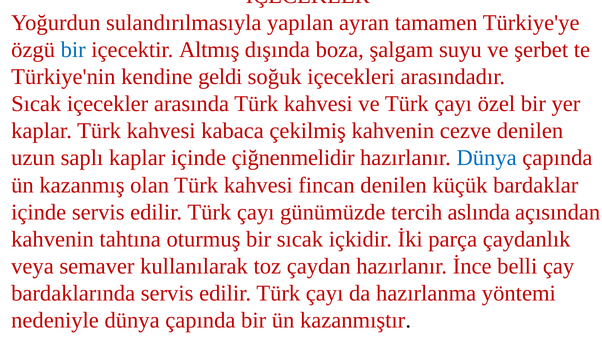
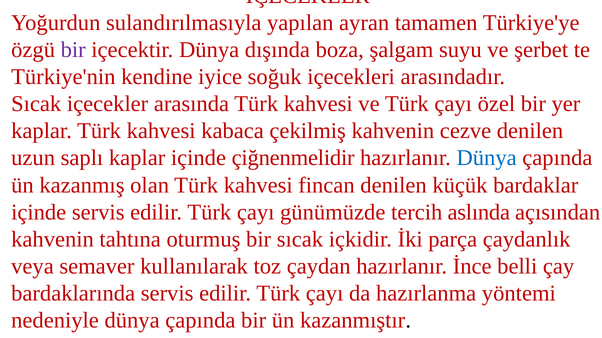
bir at (73, 50) colour: blue -> purple
içecektir Altmış: Altmış -> Dünya
geldi: geldi -> iyice
